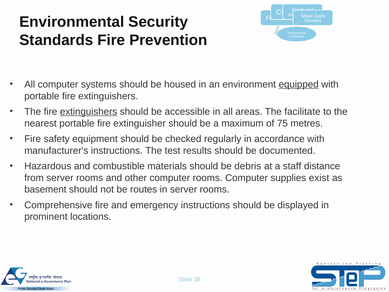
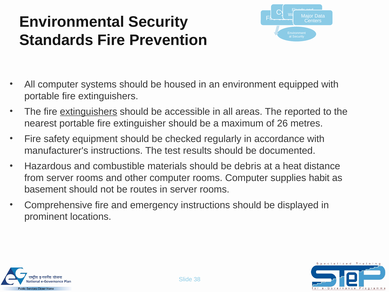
equipped underline: present -> none
facilitate: facilitate -> reported
75: 75 -> 26
staff: staff -> heat
exist: exist -> habit
